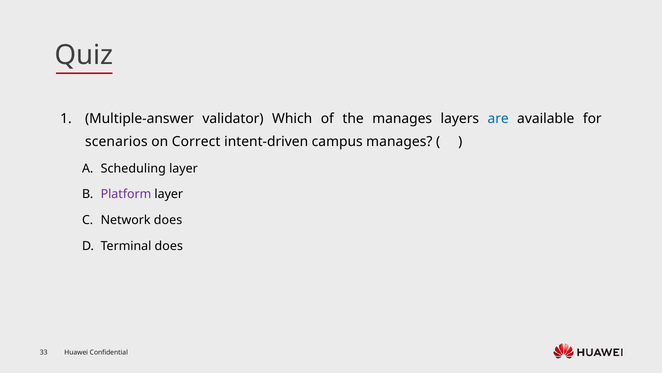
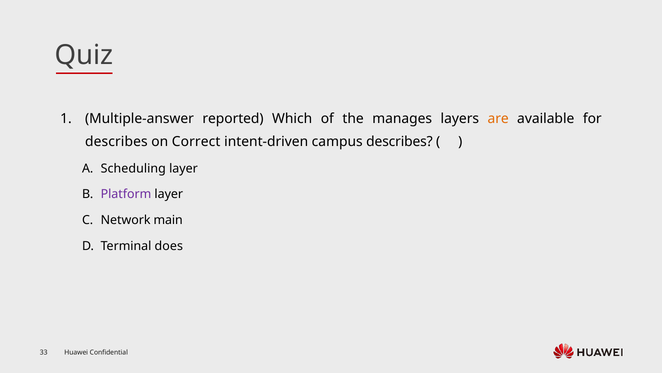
validator: validator -> reported
are colour: blue -> orange
scenarios at (116, 142): scenarios -> describes
campus manages: manages -> describes
Network does: does -> main
